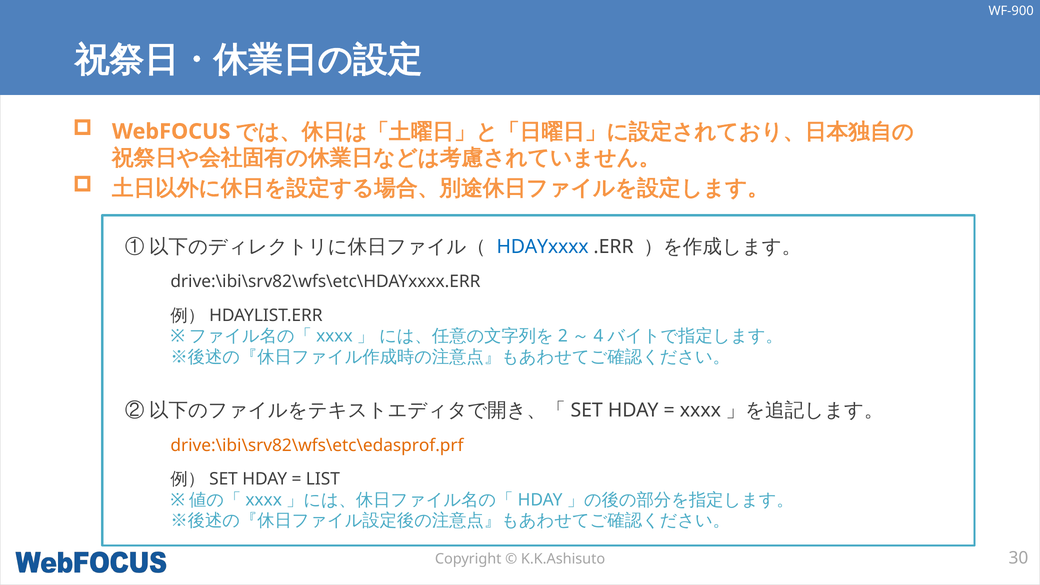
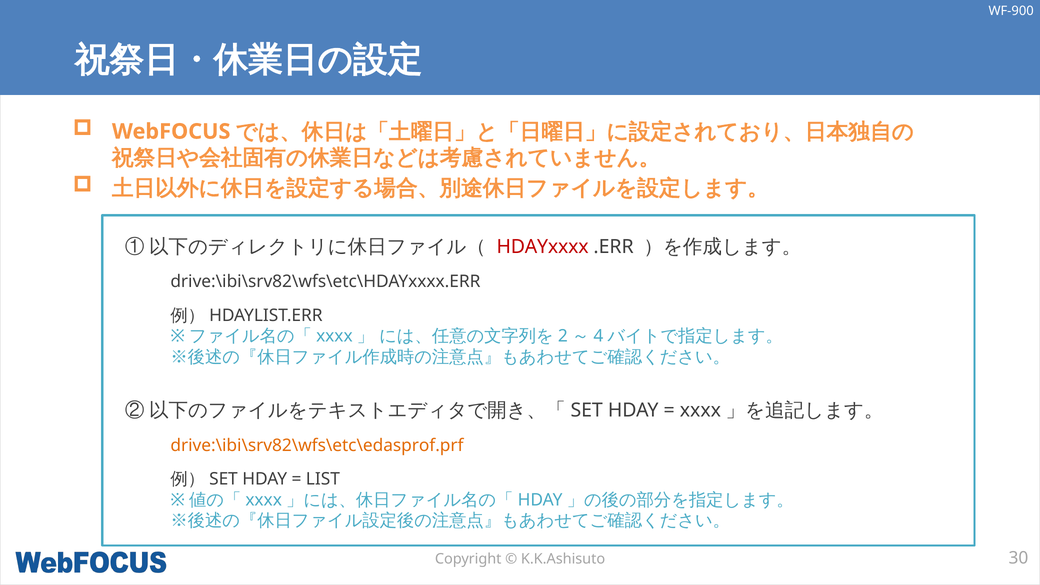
HDAYxxxx colour: blue -> red
